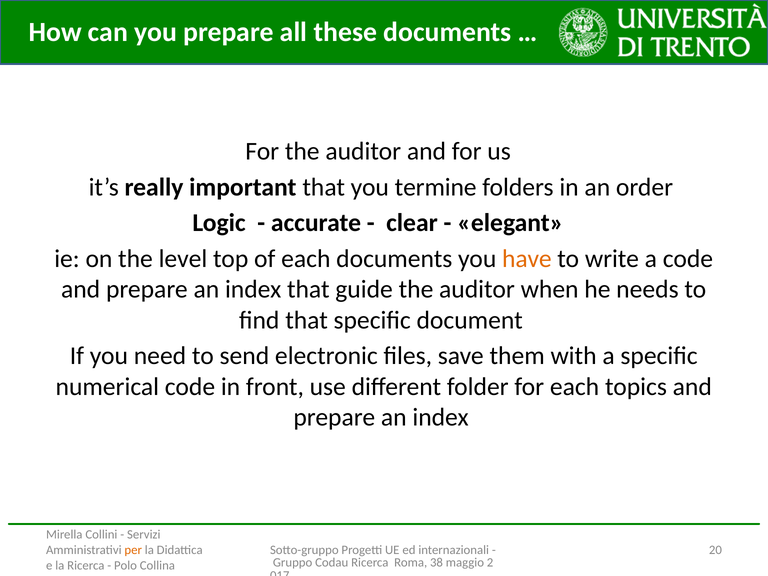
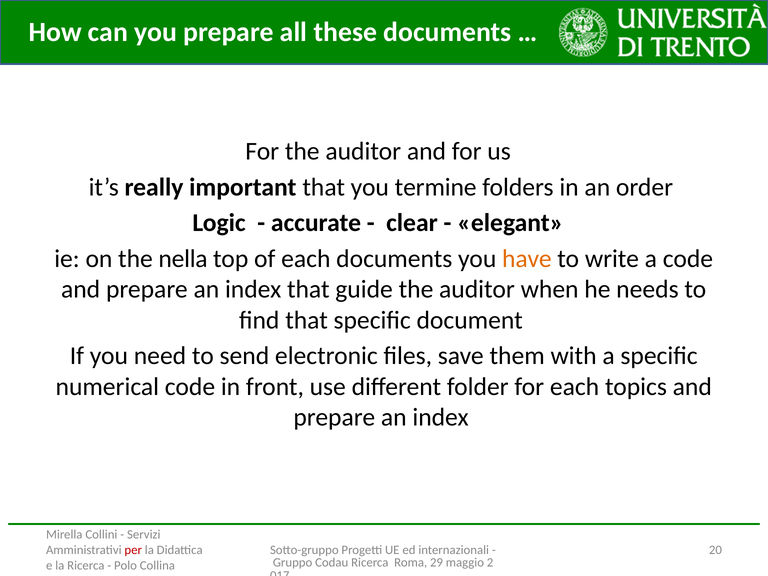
level: level -> nella
per colour: orange -> red
38: 38 -> 29
